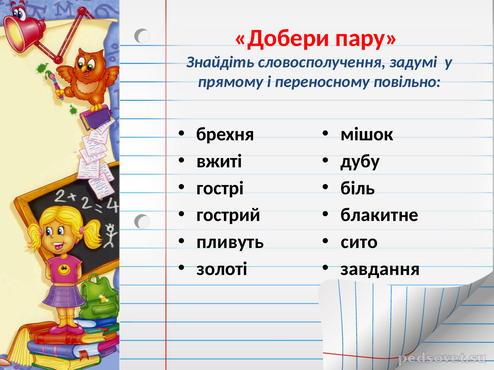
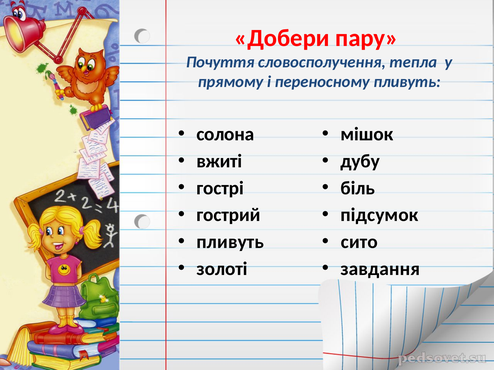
Знайдіть: Знайдіть -> Почуття
задумі: задумі -> тепла
переносному повільно: повільно -> пливуть
брехня: брехня -> солона
блакитне: блакитне -> підсумок
